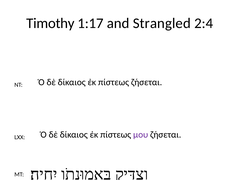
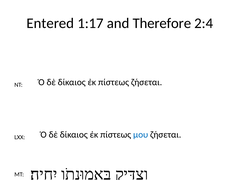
Timothy: Timothy -> Entered
Strangled: Strangled -> Therefore
μου colour: purple -> blue
